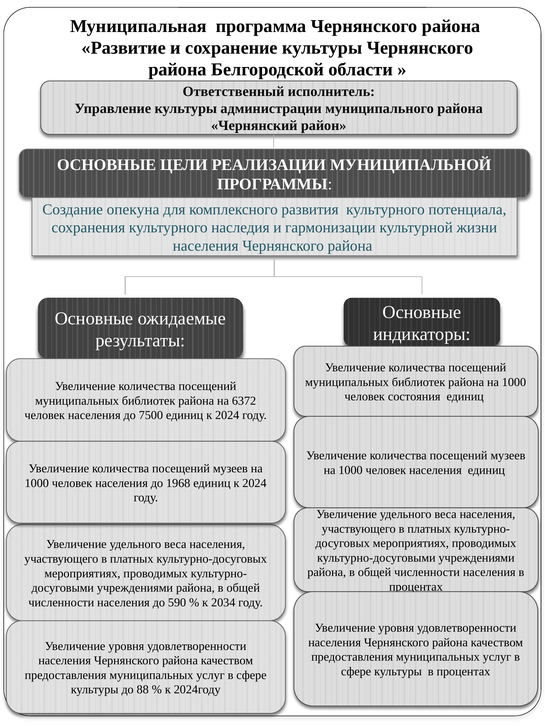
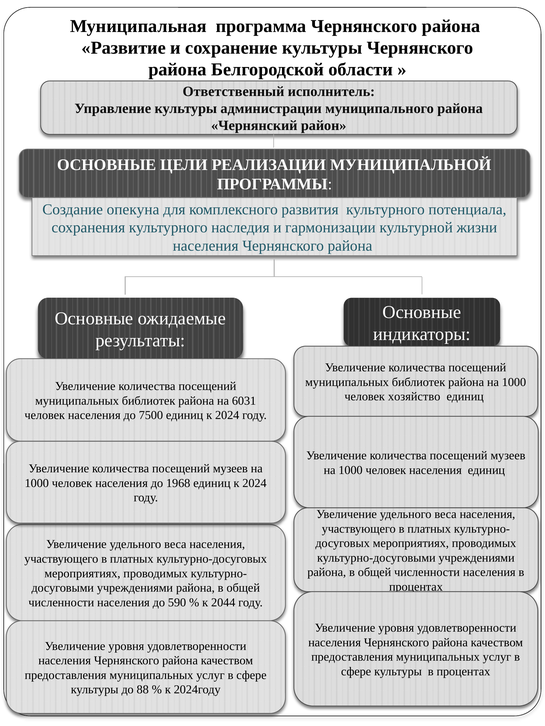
состояния: состояния -> хозяйство
6372: 6372 -> 6031
2034: 2034 -> 2044
